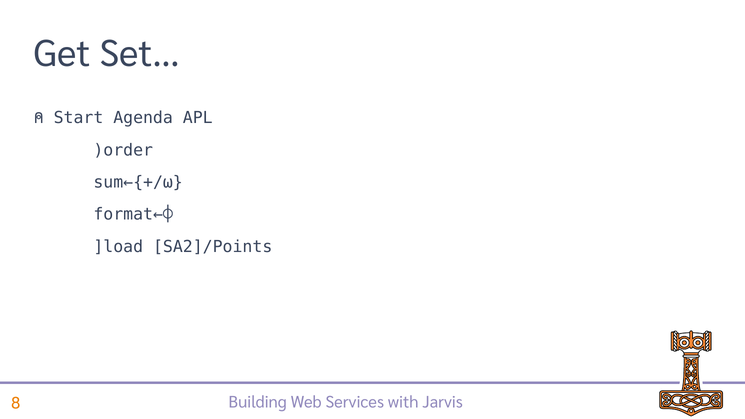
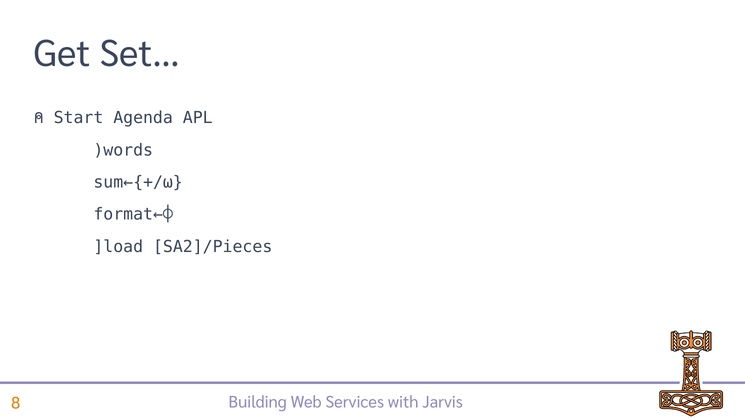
)order: )order -> )words
SA2]/Points: SA2]/Points -> SA2]/Pieces
